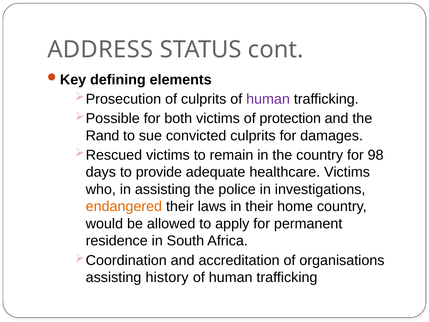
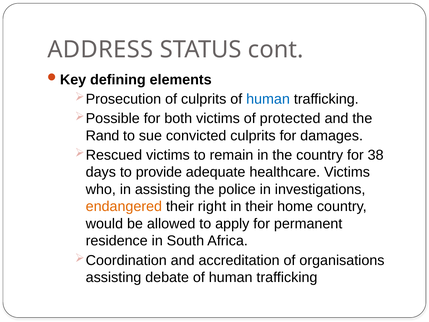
human at (268, 99) colour: purple -> blue
protection: protection -> protected
98: 98 -> 38
laws: laws -> right
history: history -> debate
